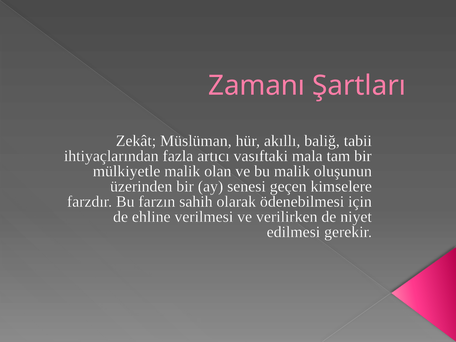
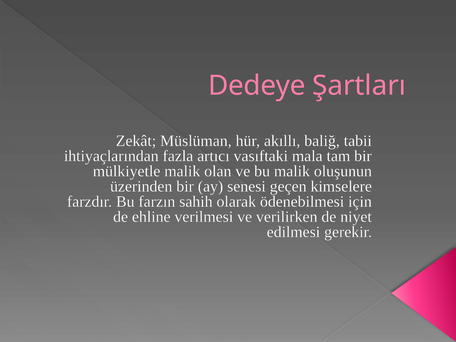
Zamanı: Zamanı -> Dedeye
